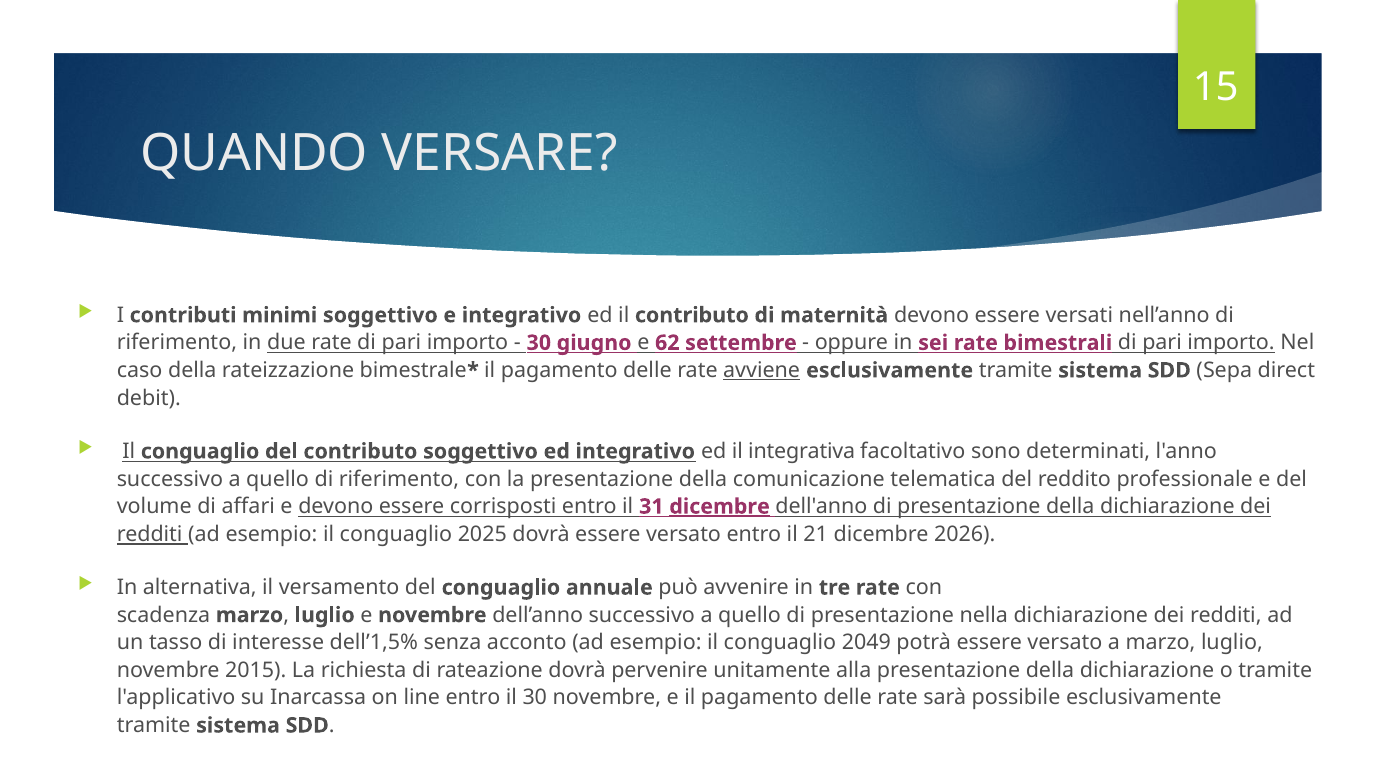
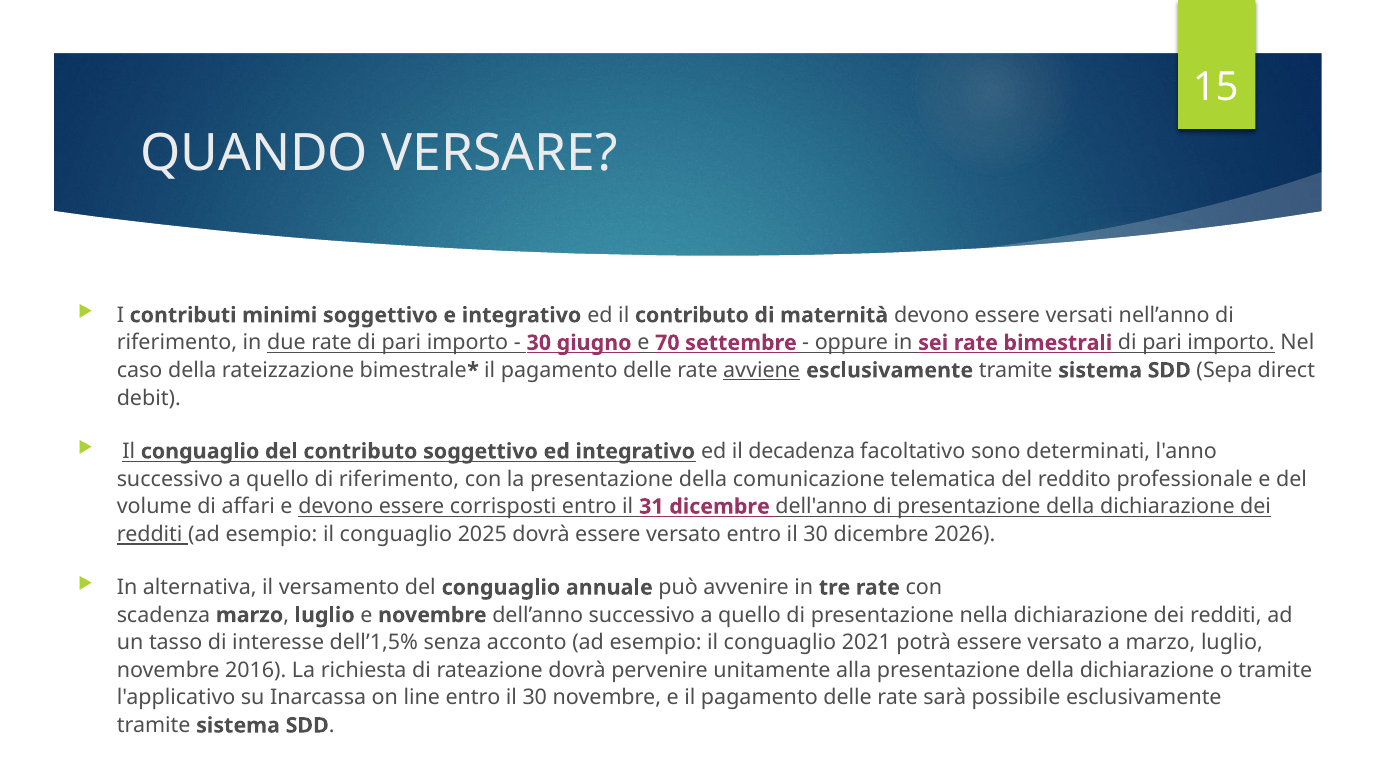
62: 62 -> 70
integrativa: integrativa -> decadenza
dicembre at (720, 507) underline: present -> none
versato entro il 21: 21 -> 30
2049: 2049 -> 2021
2015: 2015 -> 2016
